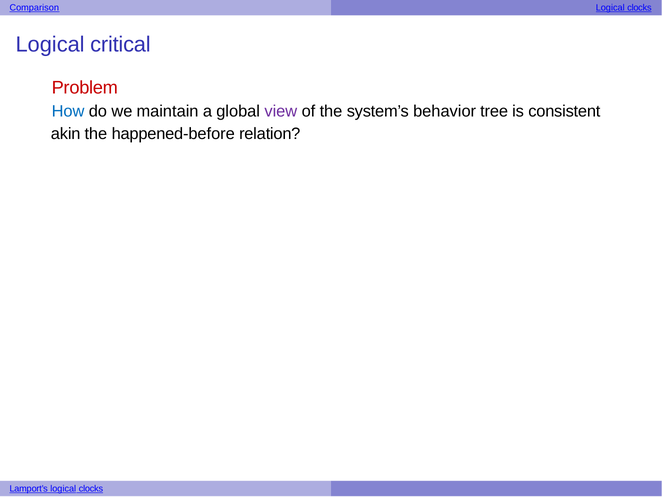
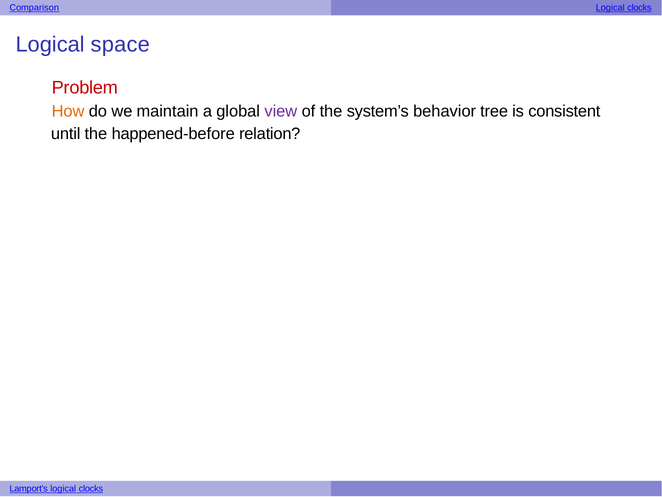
critical: critical -> space
How colour: blue -> orange
akin: akin -> until
